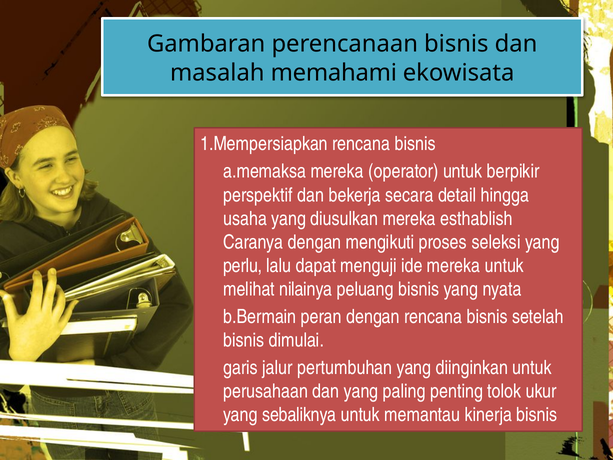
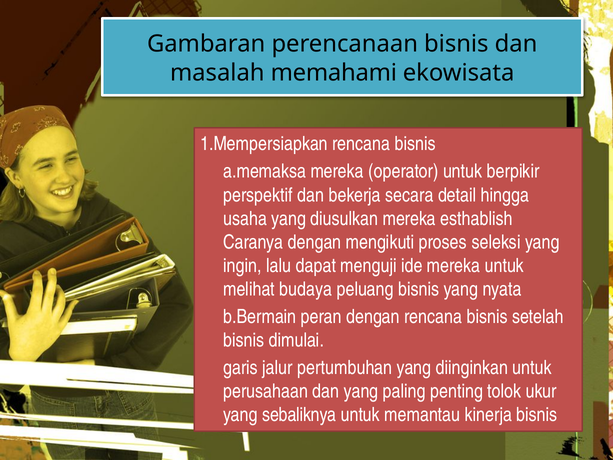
perlu: perlu -> ingin
nilainya: nilainya -> budaya
